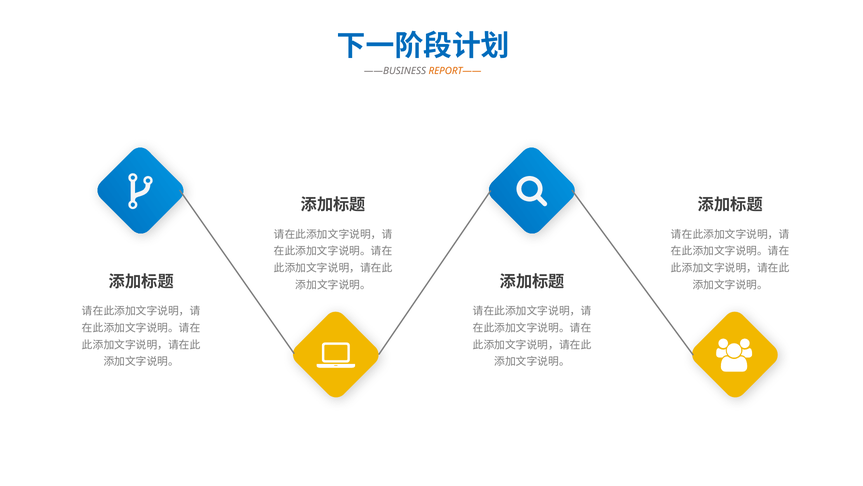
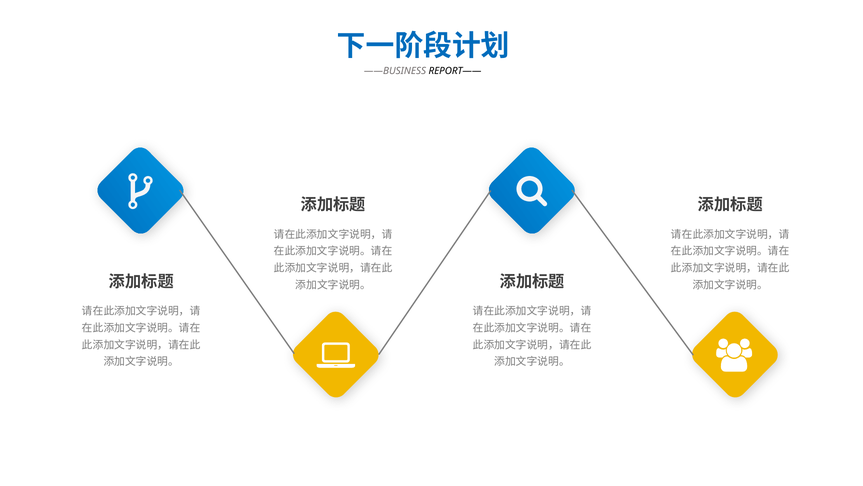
REPORT—— colour: orange -> black
